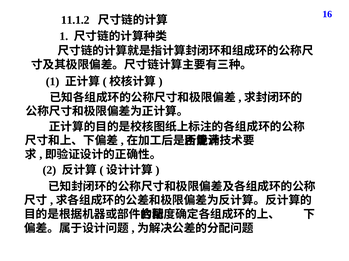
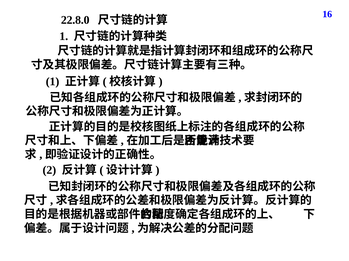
11.1.2: 11.1.2 -> 22.8.0
